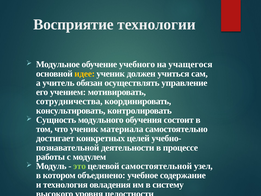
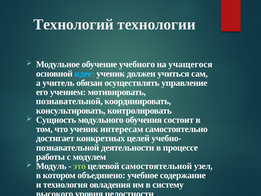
Восприятие: Восприятие -> Технологий
идее colour: yellow -> light blue
сотрудничества at (69, 101): сотрудничества -> познавательной
материала: материала -> интересам
